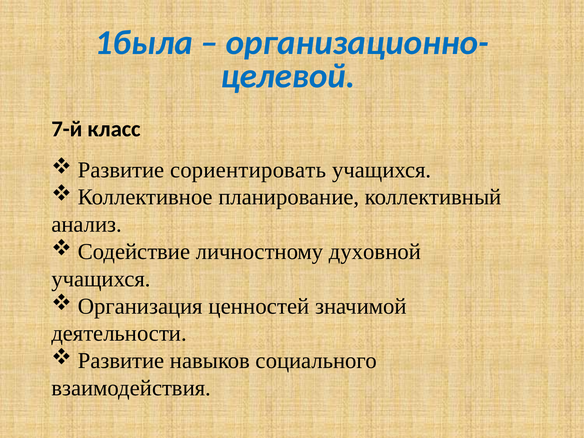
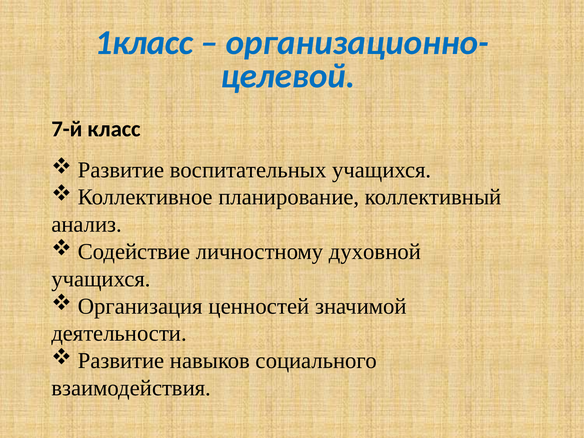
1была: 1была -> 1класс
сориентировать: сориентировать -> воспитательных
